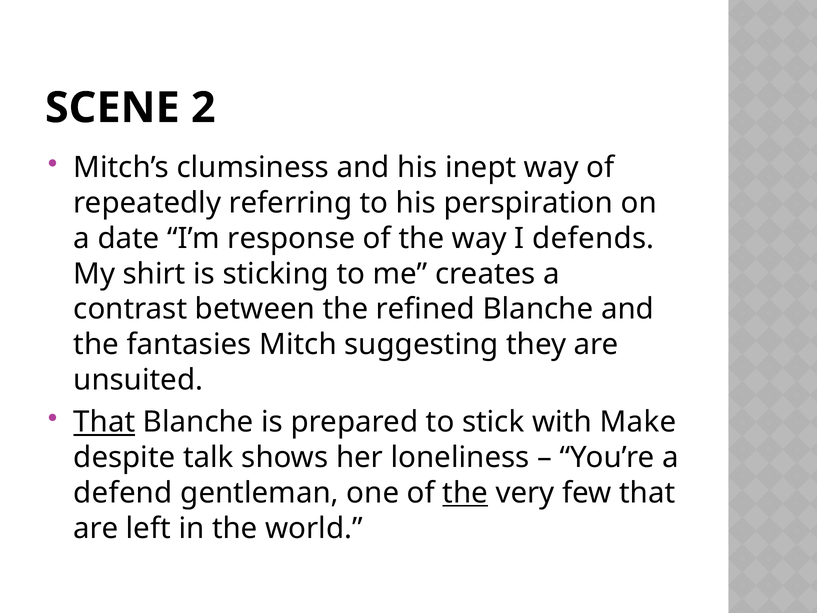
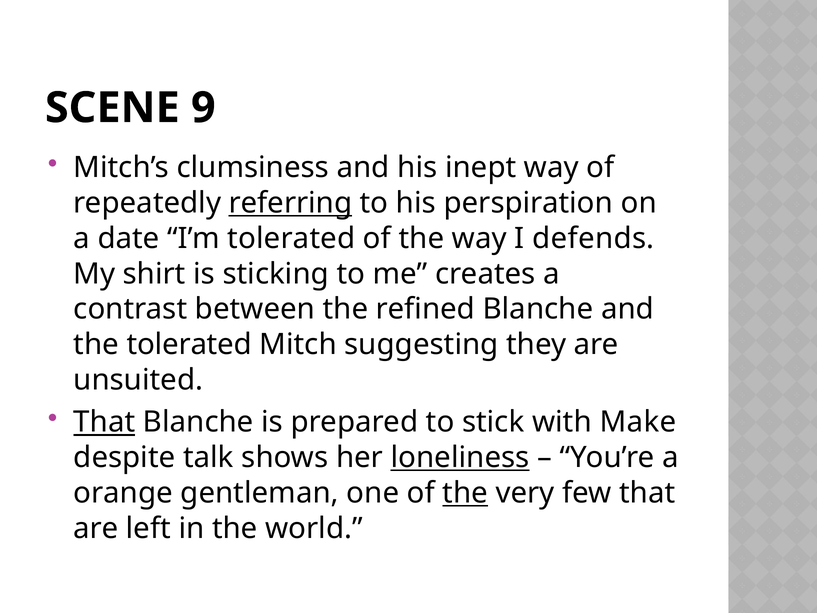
2: 2 -> 9
referring underline: none -> present
I’m response: response -> tolerated
the fantasies: fantasies -> tolerated
loneliness underline: none -> present
defend: defend -> orange
